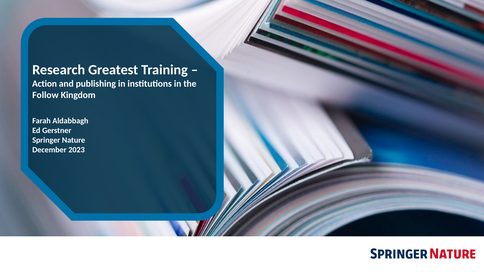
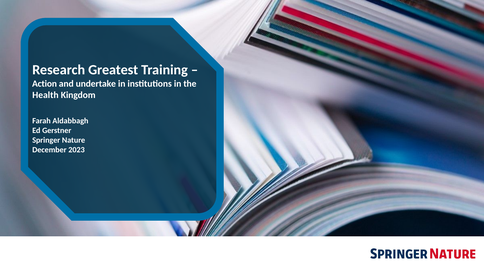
publishing: publishing -> undertake
Follow: Follow -> Health
